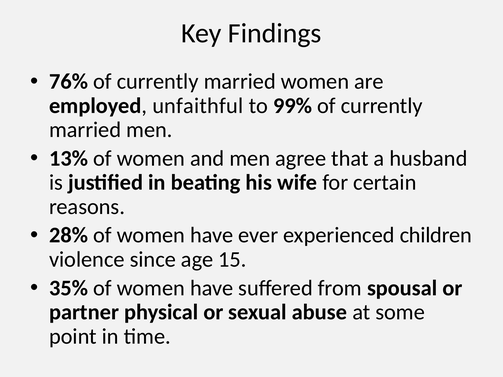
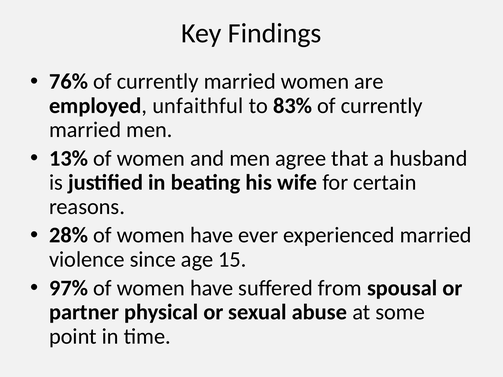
99%: 99% -> 83%
experienced children: children -> married
35%: 35% -> 97%
